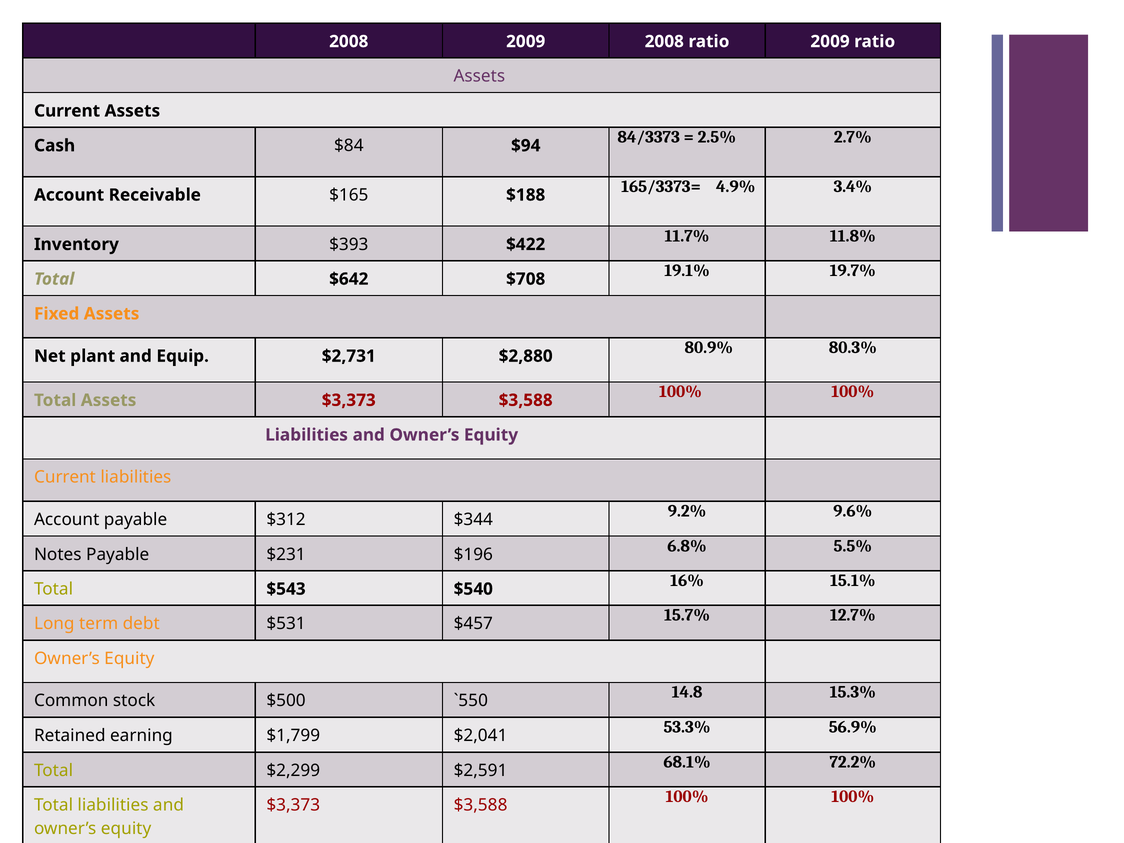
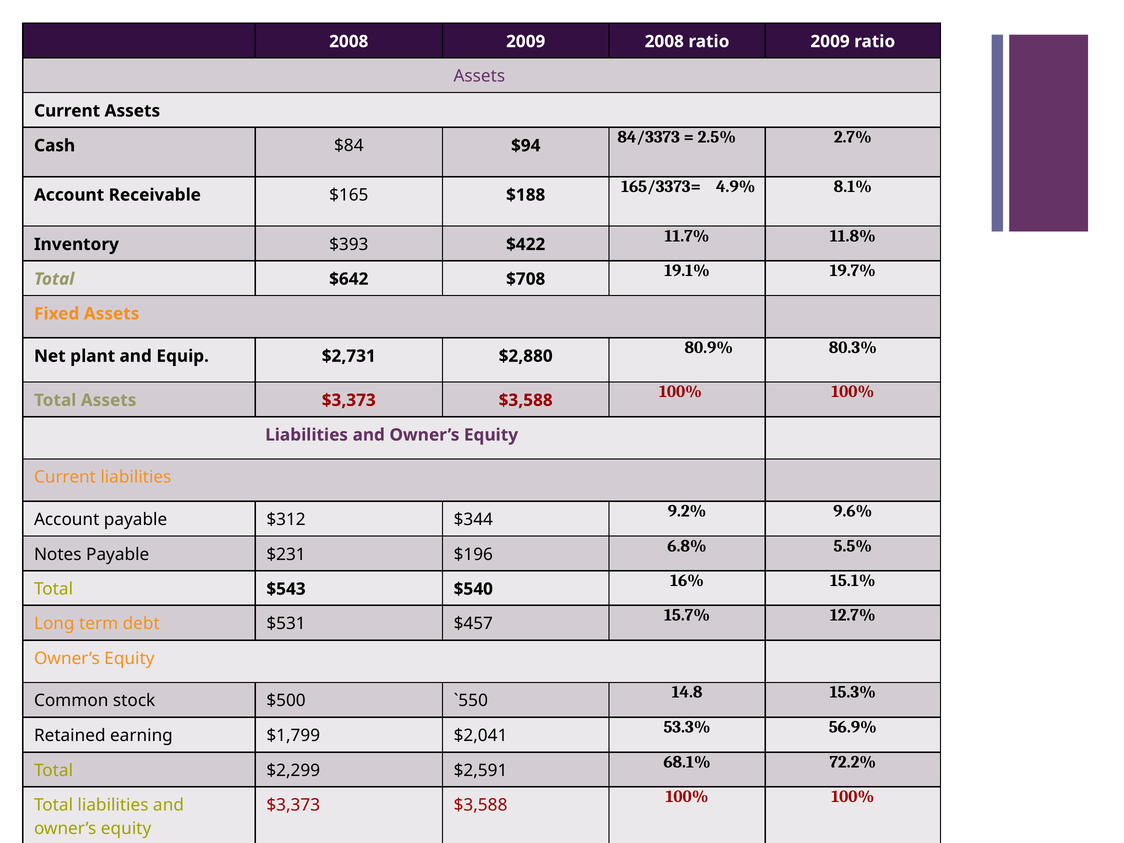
3.4%: 3.4% -> 8.1%
